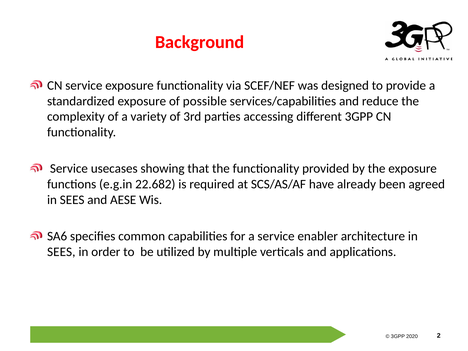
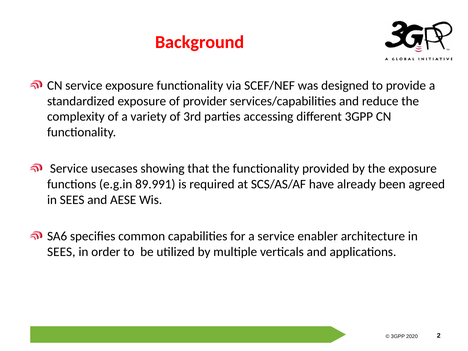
possible: possible -> provider
22.682: 22.682 -> 89.991
